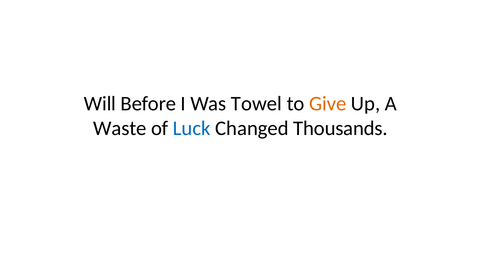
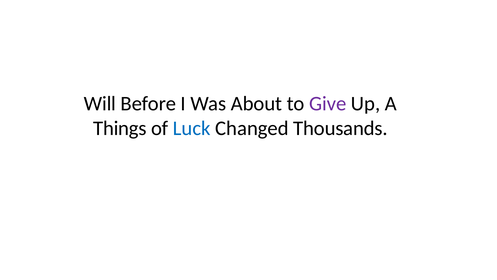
Towel: Towel -> About
Give colour: orange -> purple
Waste: Waste -> Things
